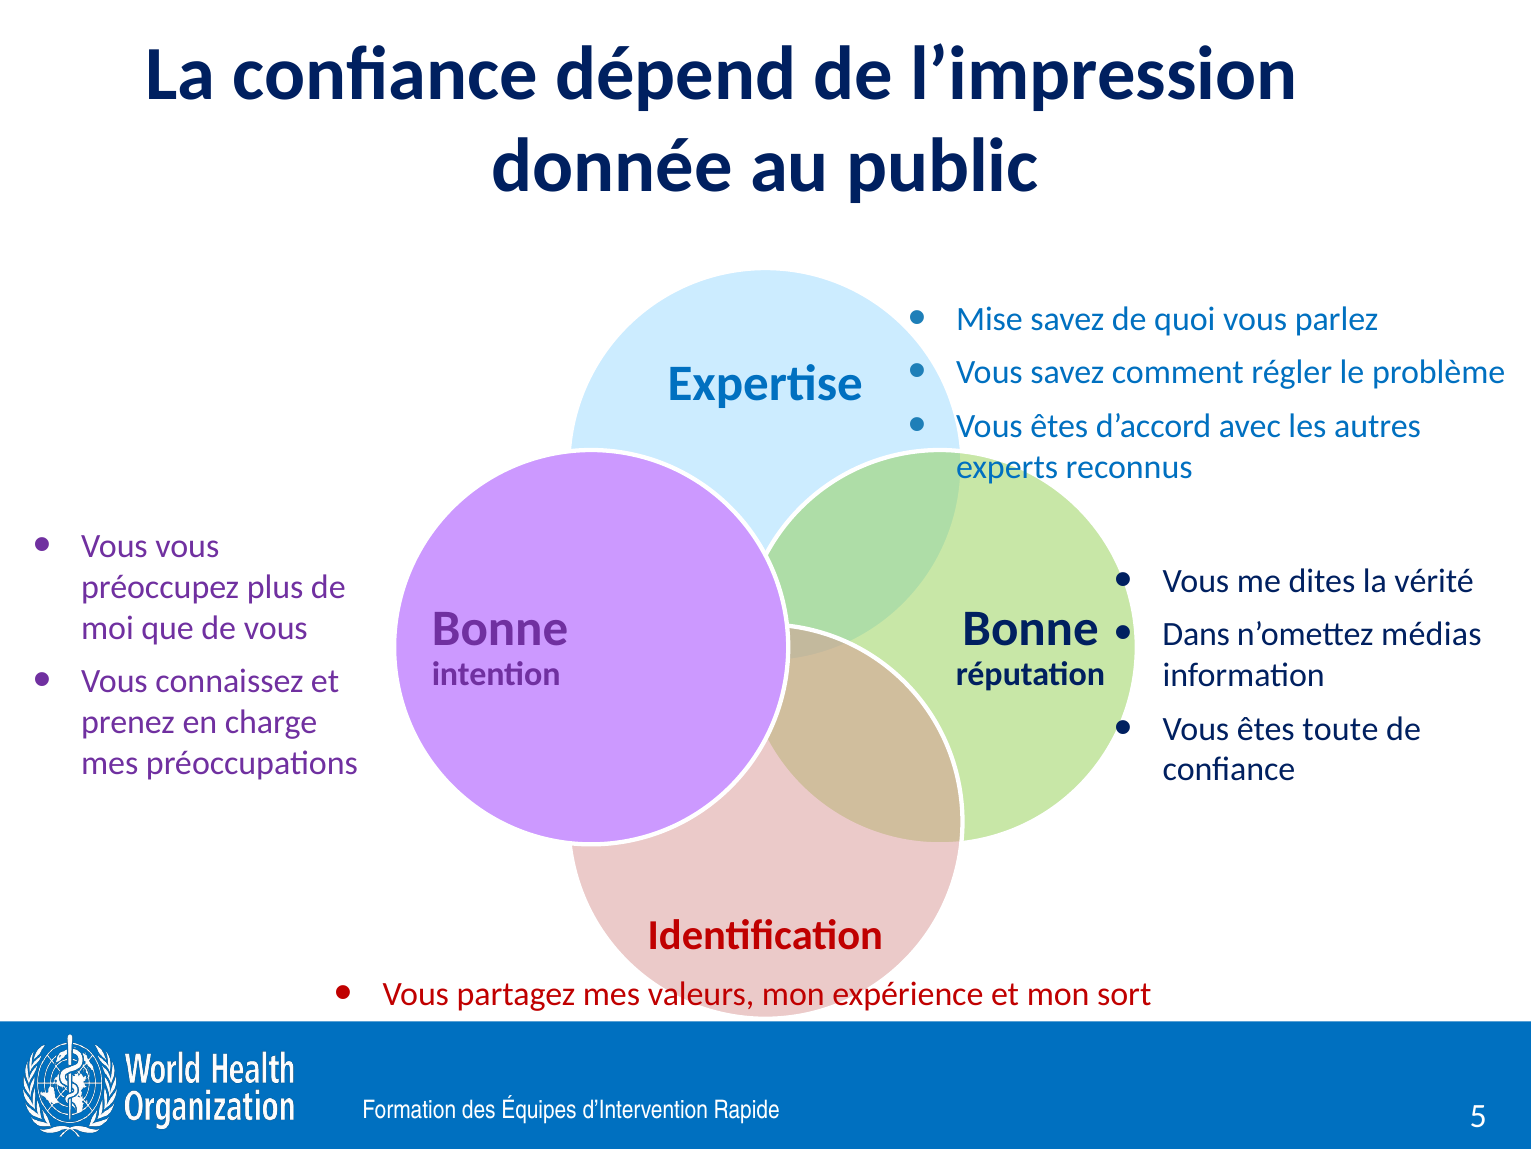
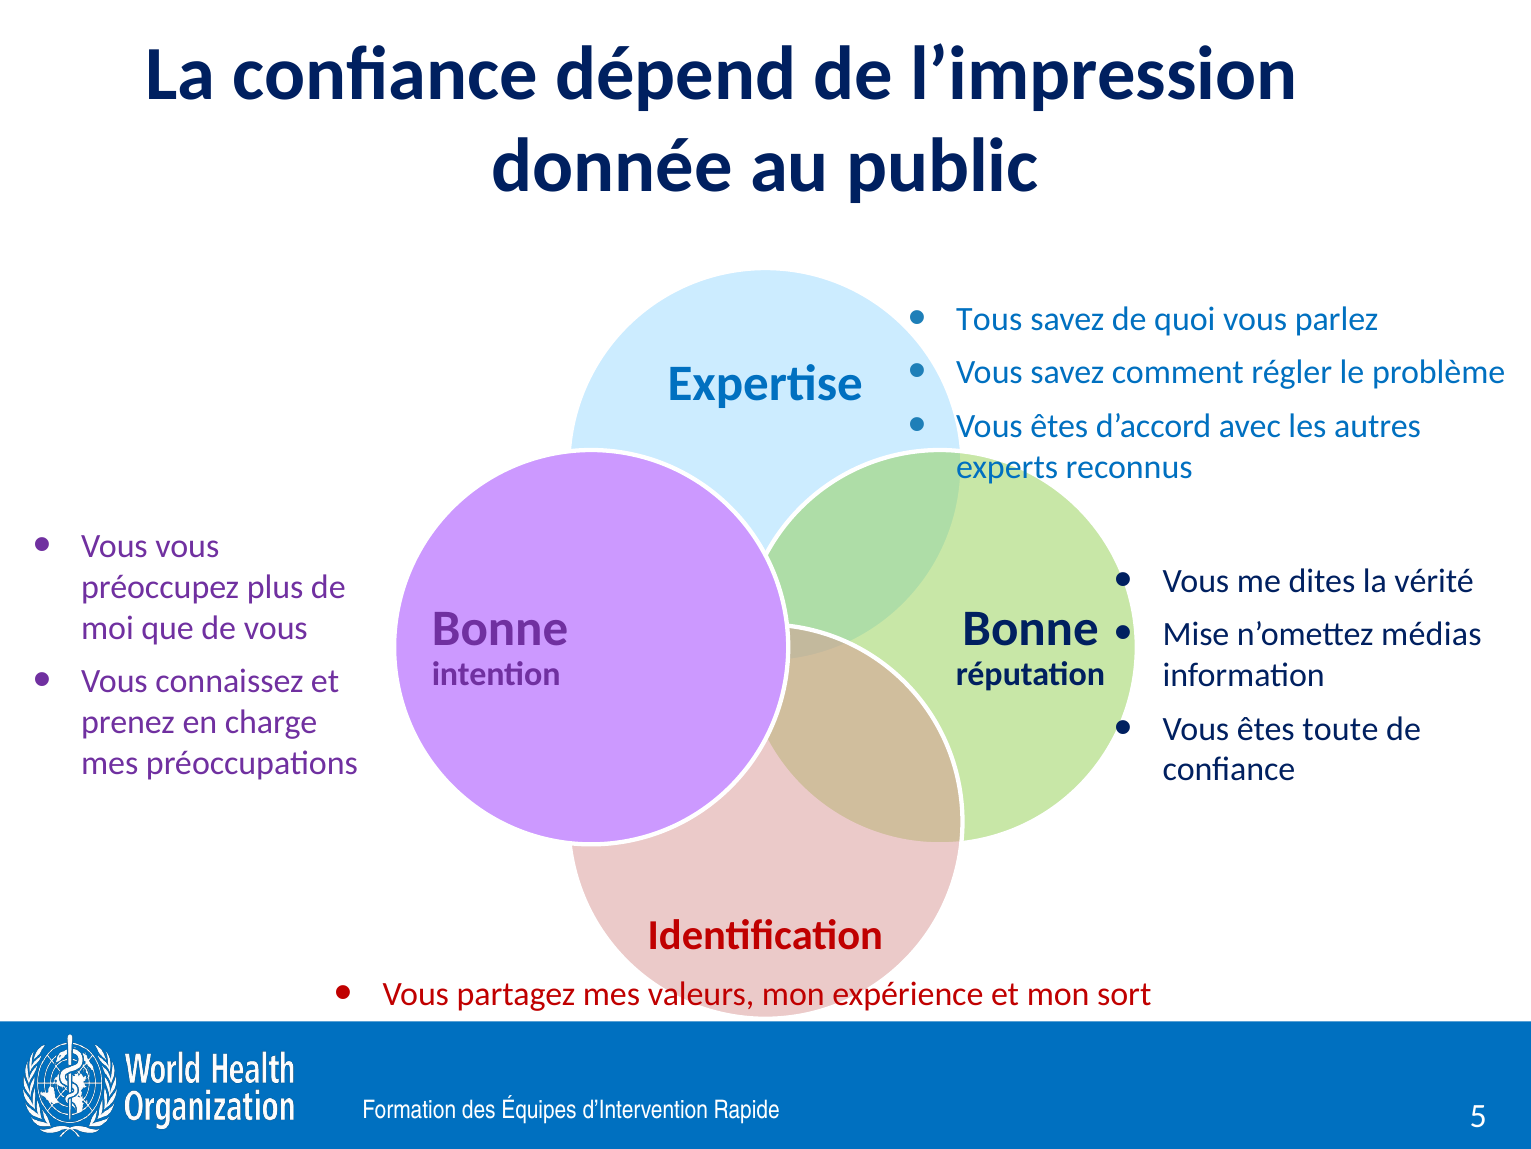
Mise: Mise -> Tous
Dans: Dans -> Mise
